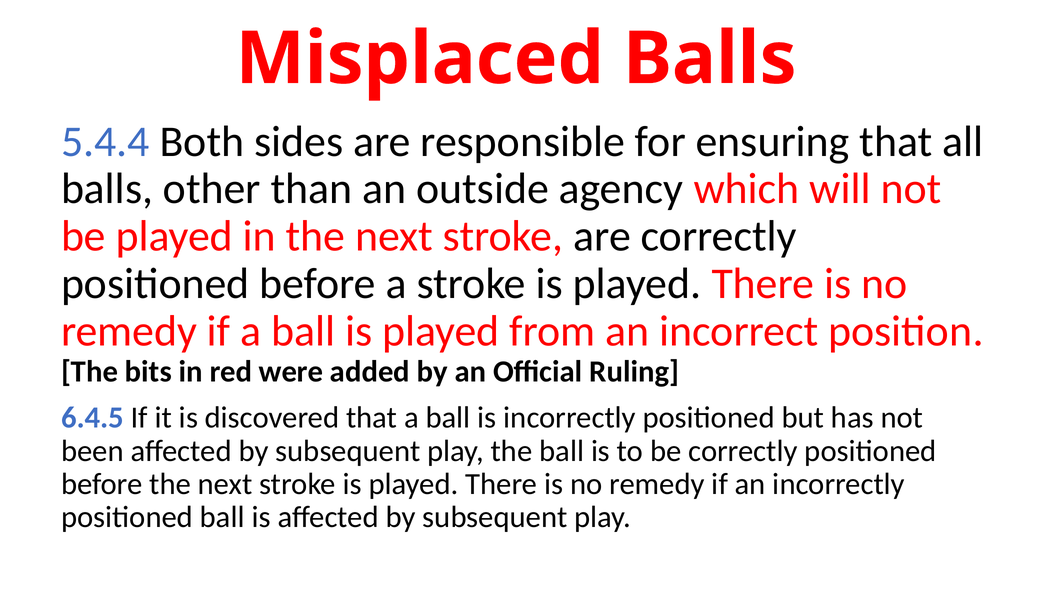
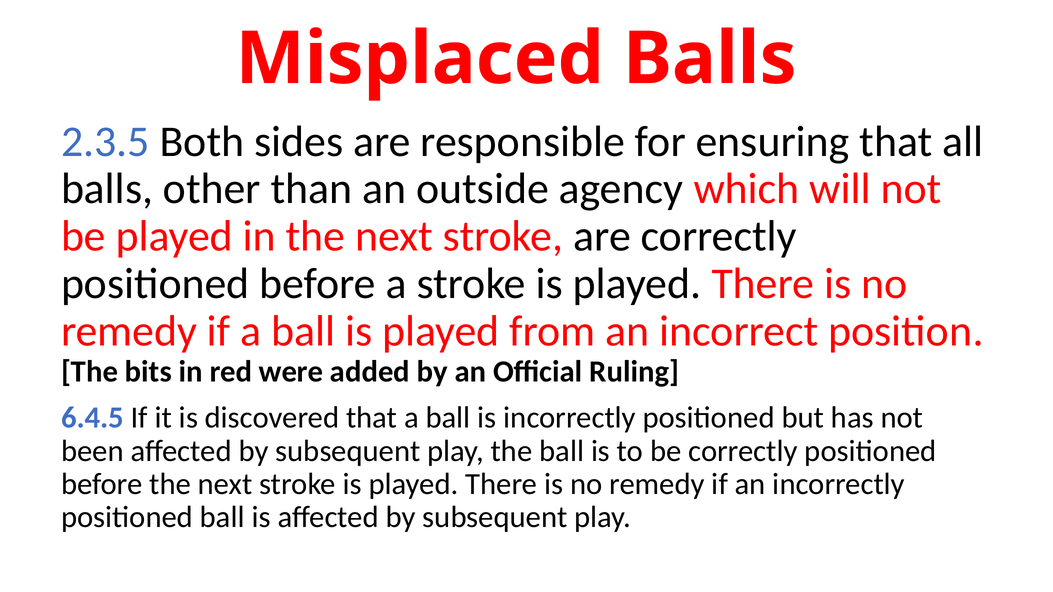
5.4.4: 5.4.4 -> 2.3.5
